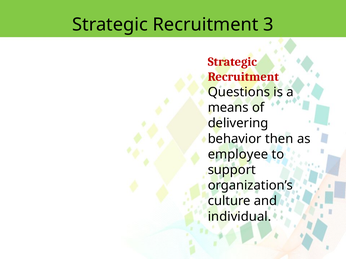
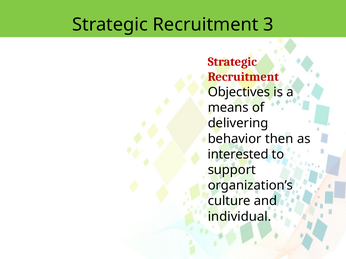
Questions: Questions -> Objectives
employee: employee -> interested
